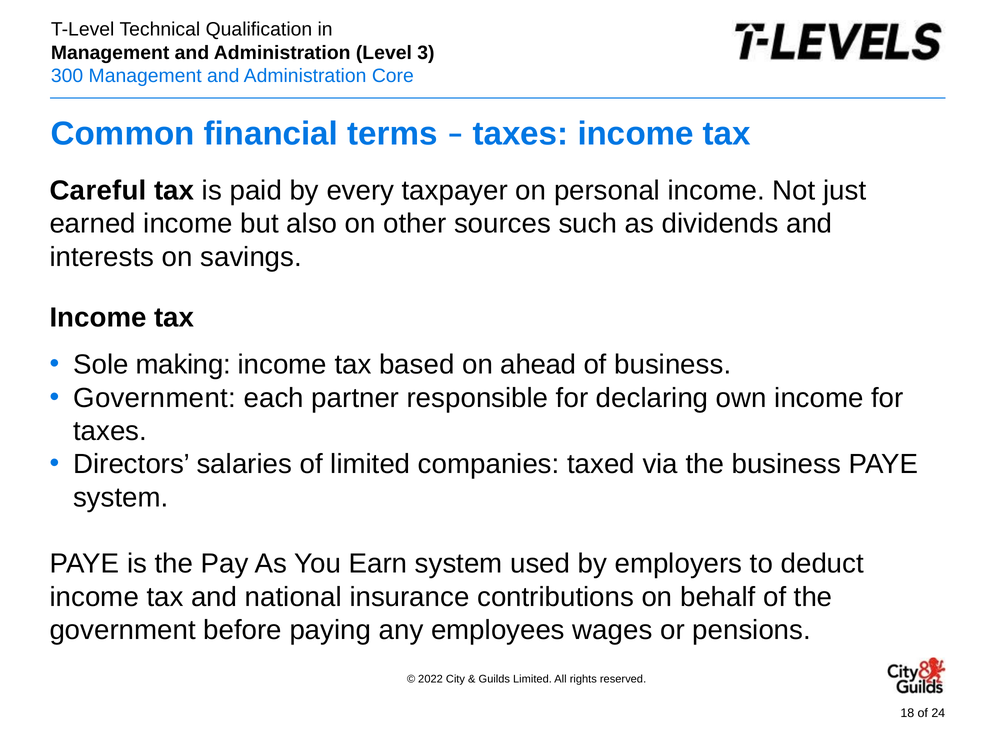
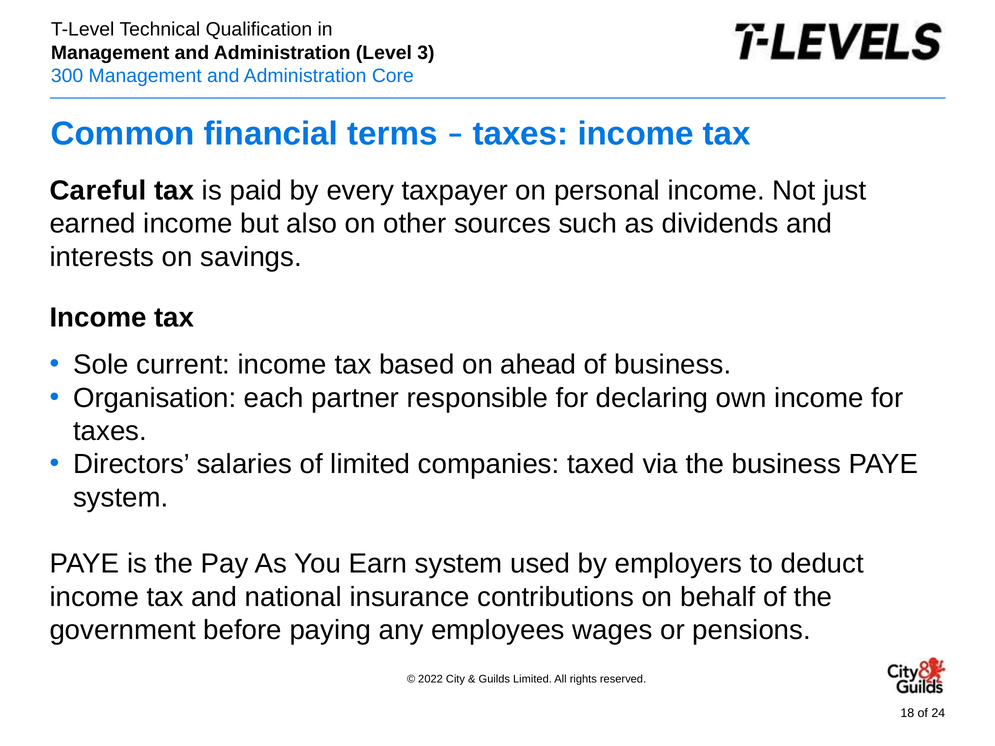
making: making -> current
Government at (155, 398): Government -> Organisation
